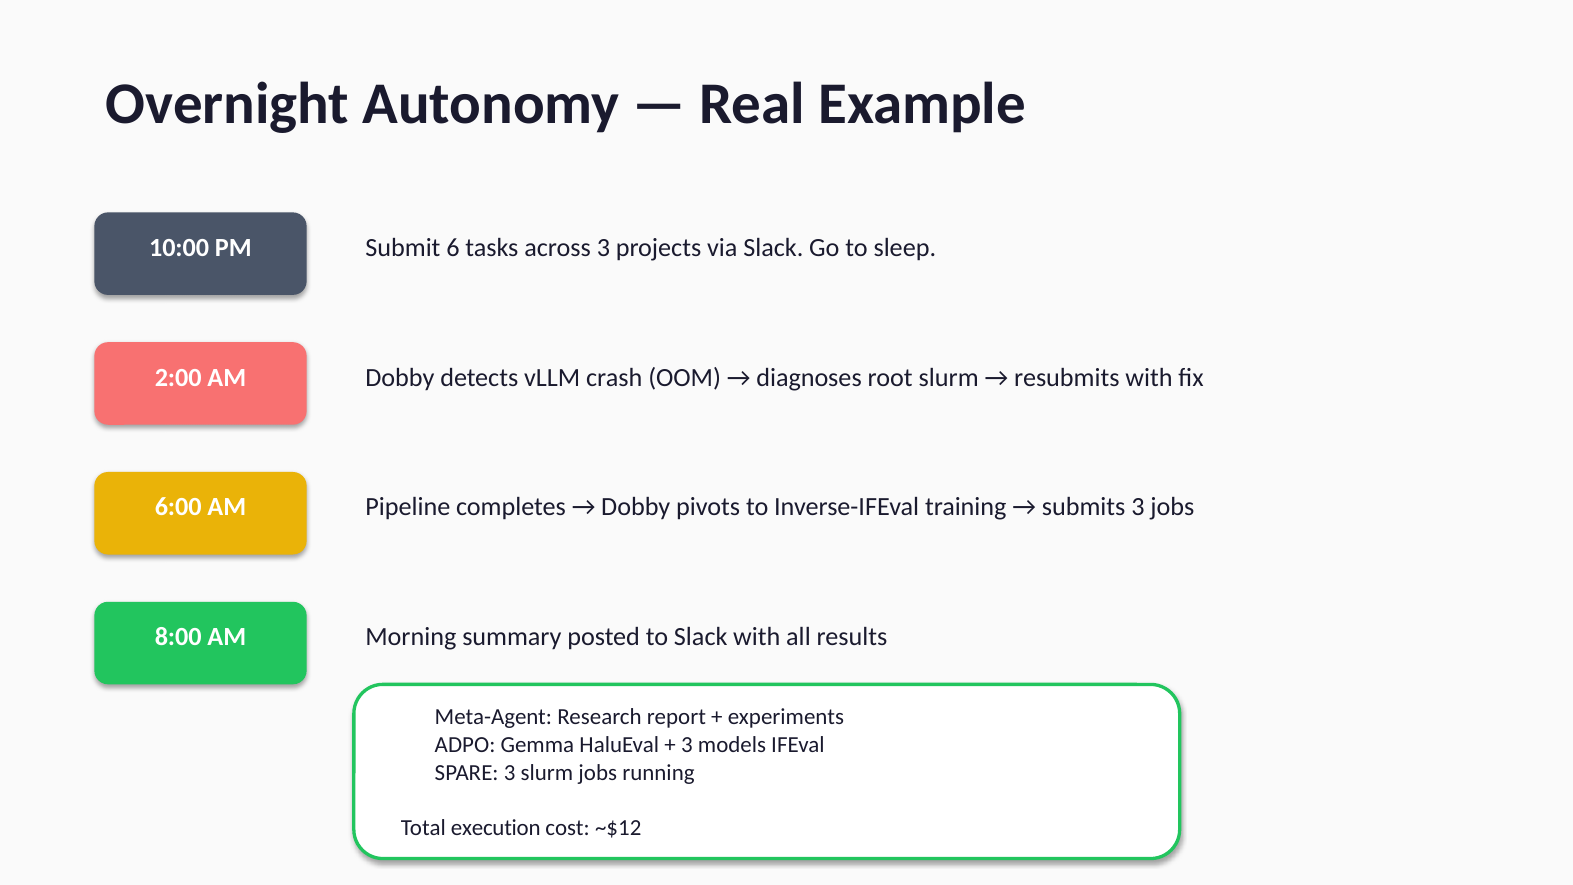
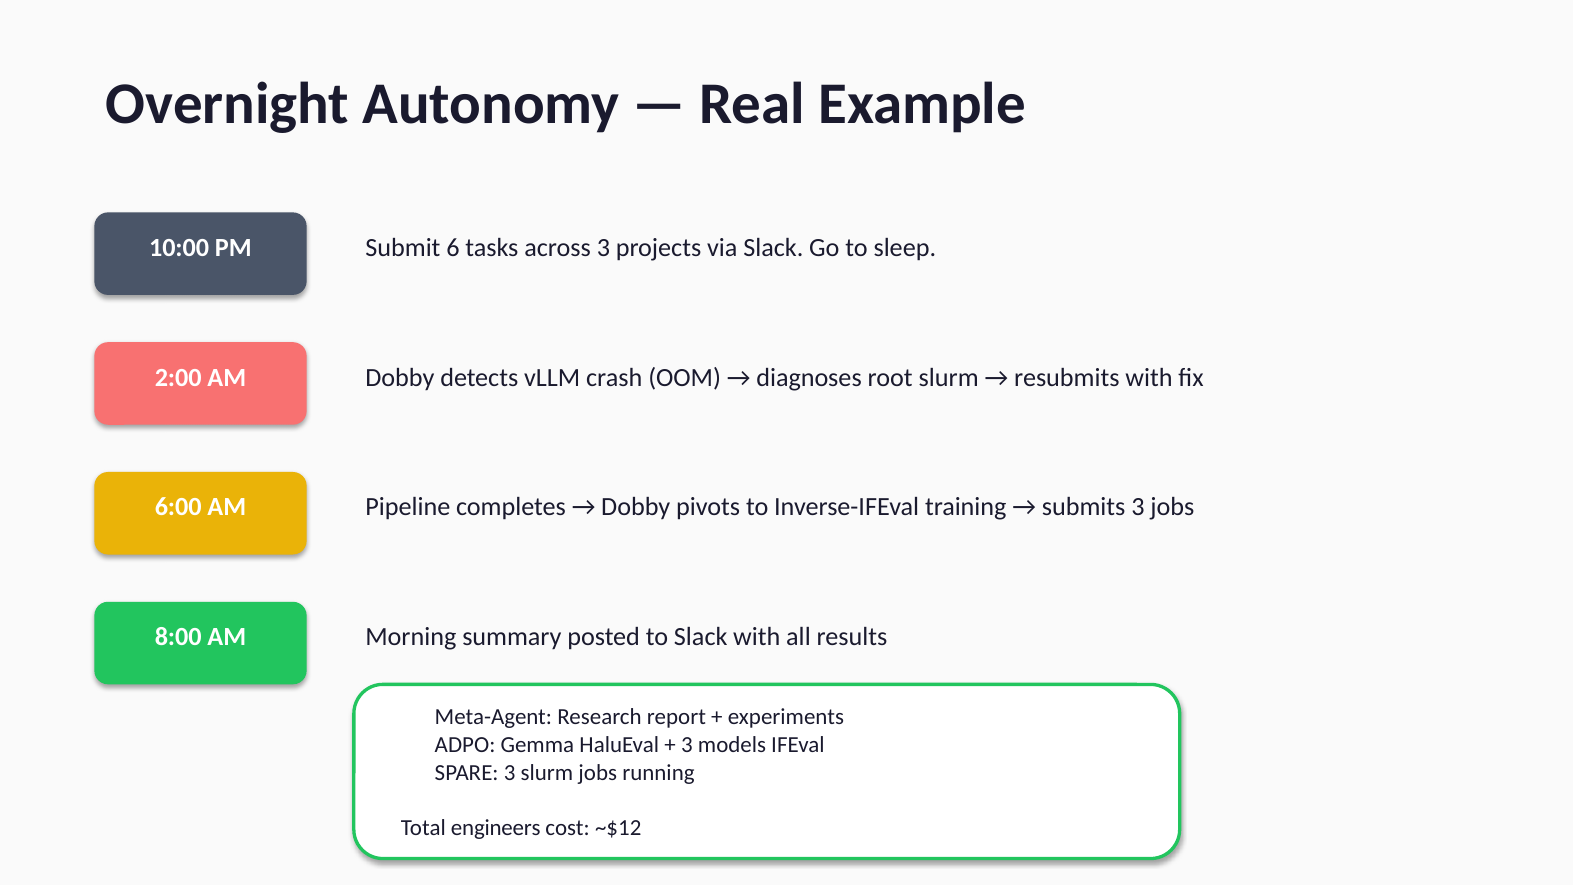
execution: execution -> engineers
